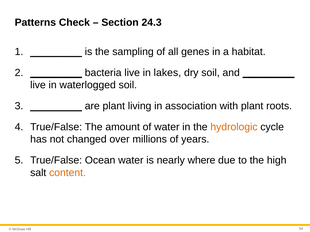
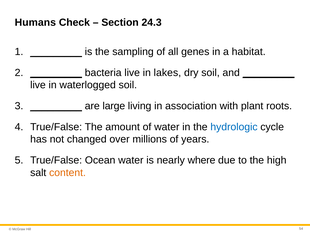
Patterns: Patterns -> Humans
are plant: plant -> large
hydrologic colour: orange -> blue
